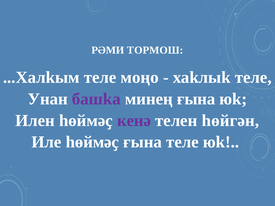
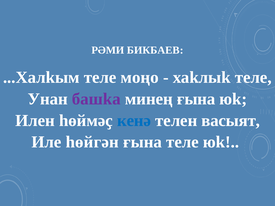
ТОРМОШ: ТОРМОШ -> БИКБАЕВ
кенә colour: purple -> blue
һөйгән: һөйгән -> васыят
Иле һөймәҫ: һөймәҫ -> һөйгән
